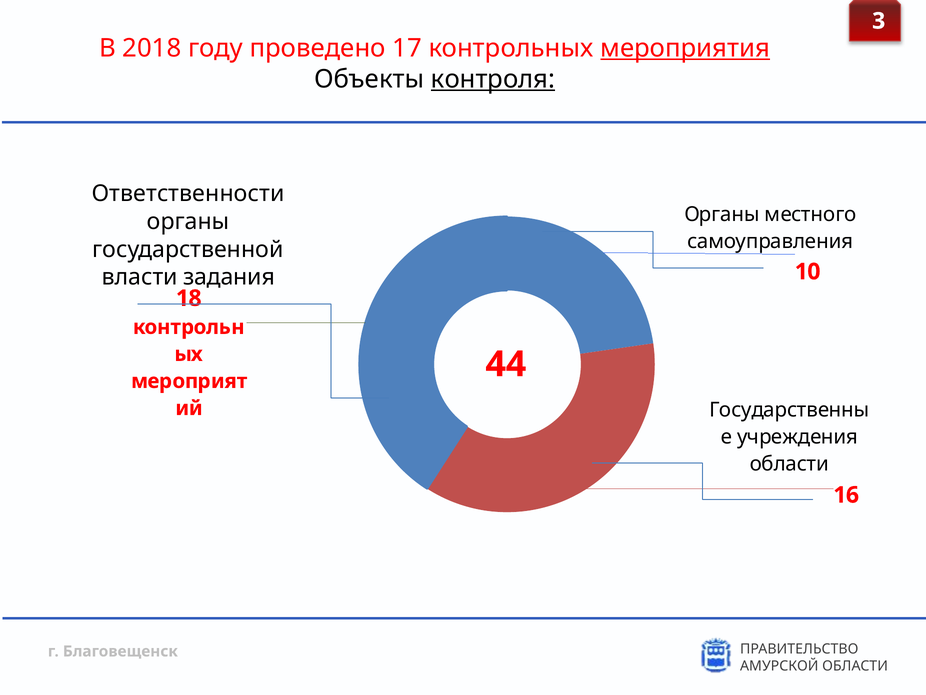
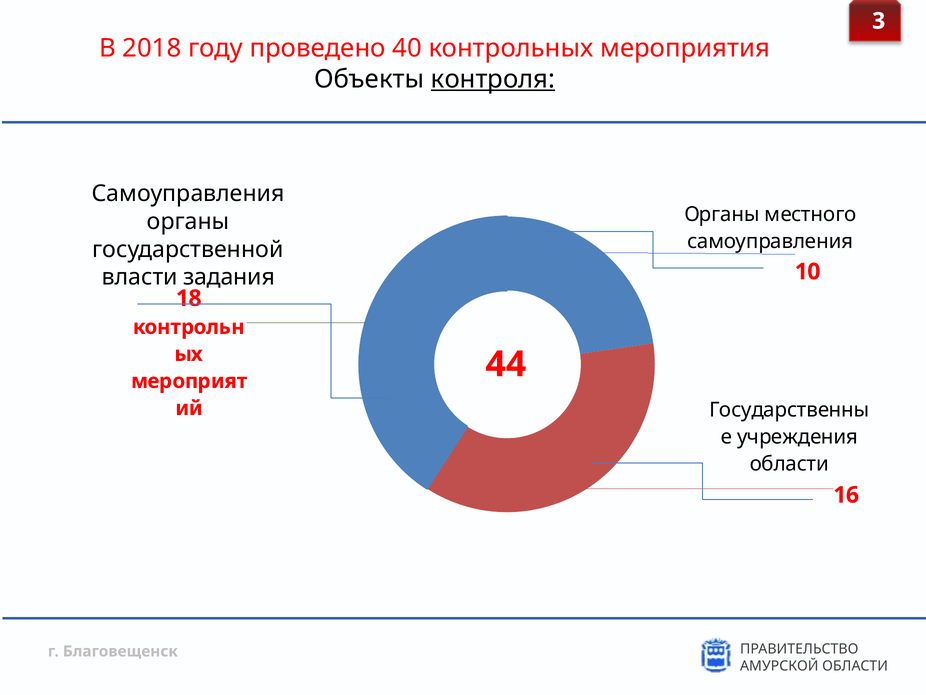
17: 17 -> 40
мероприятия underline: present -> none
Ответственности at (188, 194): Ответственности -> Самоуправления
